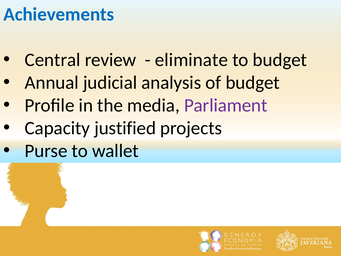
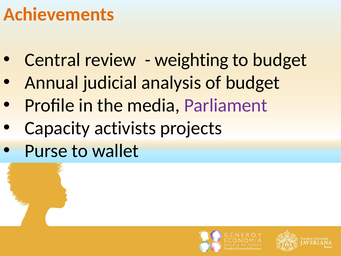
Achievements colour: blue -> orange
eliminate: eliminate -> weighting
justified: justified -> activists
